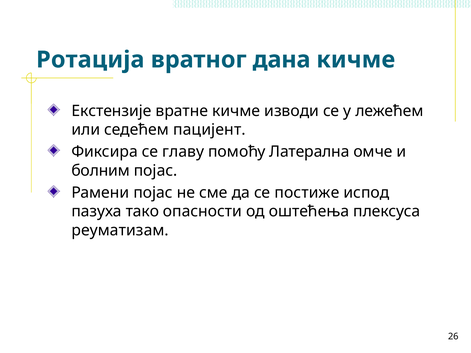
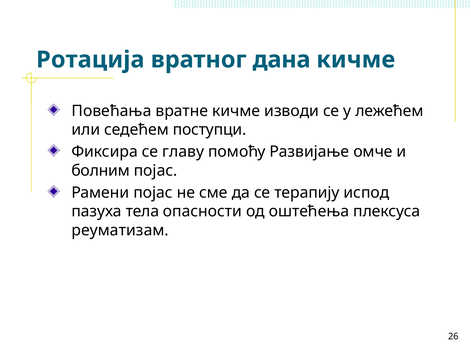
Екстензије: Екстензије -> Повећања
пацијент: пацијент -> поступци
Латерална: Латерална -> Развијање
постиже: постиже -> терапију
тако: тако -> тела
